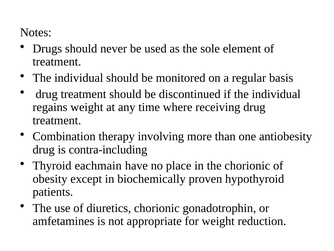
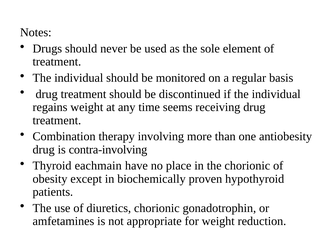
where: where -> seems
contra-including: contra-including -> contra-involving
